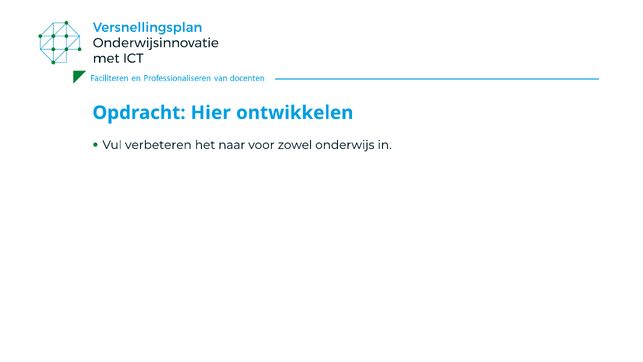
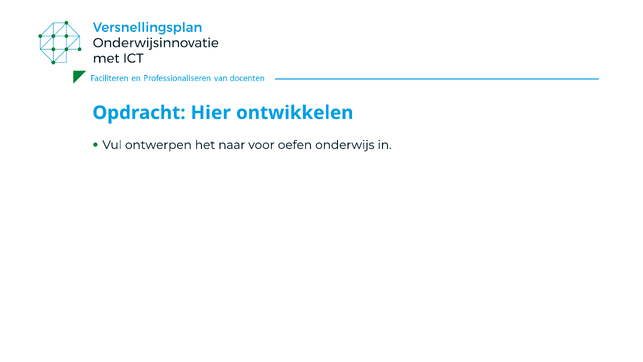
verbeteren: verbeteren -> ontwerpen
zowel: zowel -> oefen
